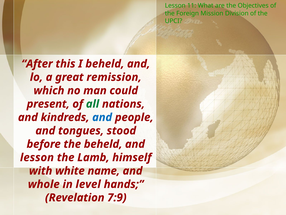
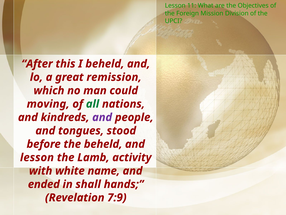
present: present -> moving
and at (102, 117) colour: blue -> purple
himself: himself -> activity
whole: whole -> ended
level: level -> shall
